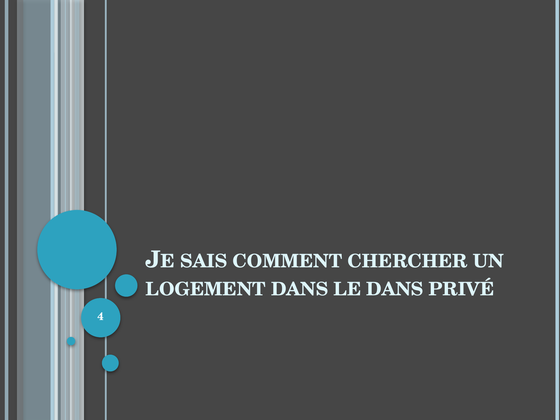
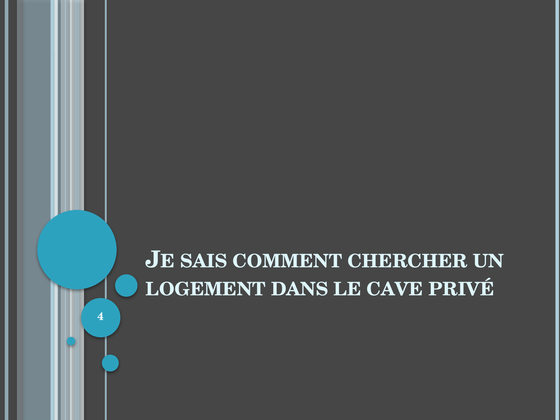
LE DANS: DANS -> CAVE
